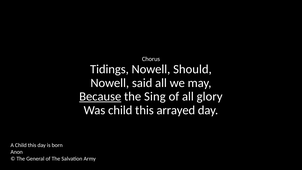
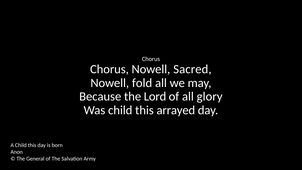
Tidings at (109, 69): Tidings -> Chorus
Should: Should -> Sacred
said: said -> fold
Because underline: present -> none
Sing: Sing -> Lord
